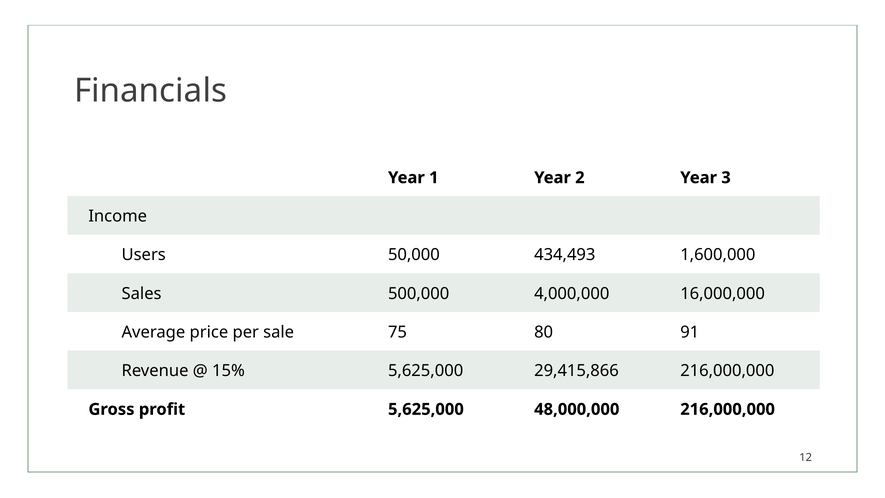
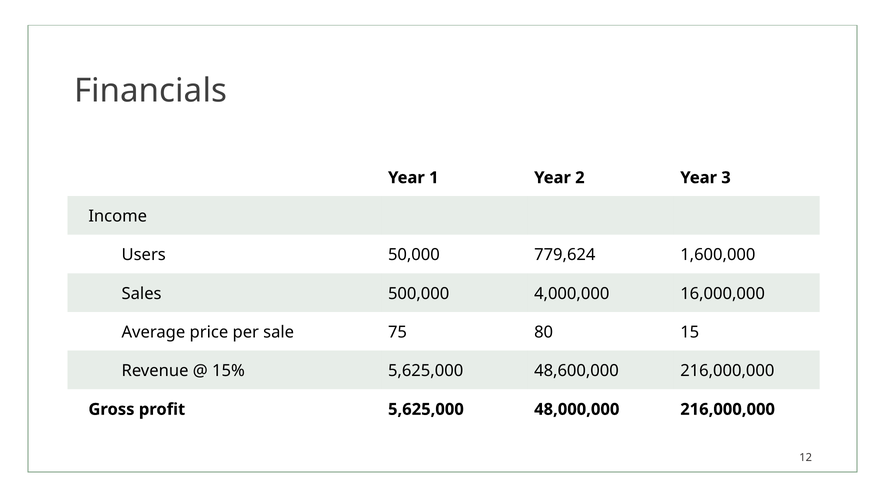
434,493: 434,493 -> 779,624
91: 91 -> 15
29,415,866: 29,415,866 -> 48,600,000
